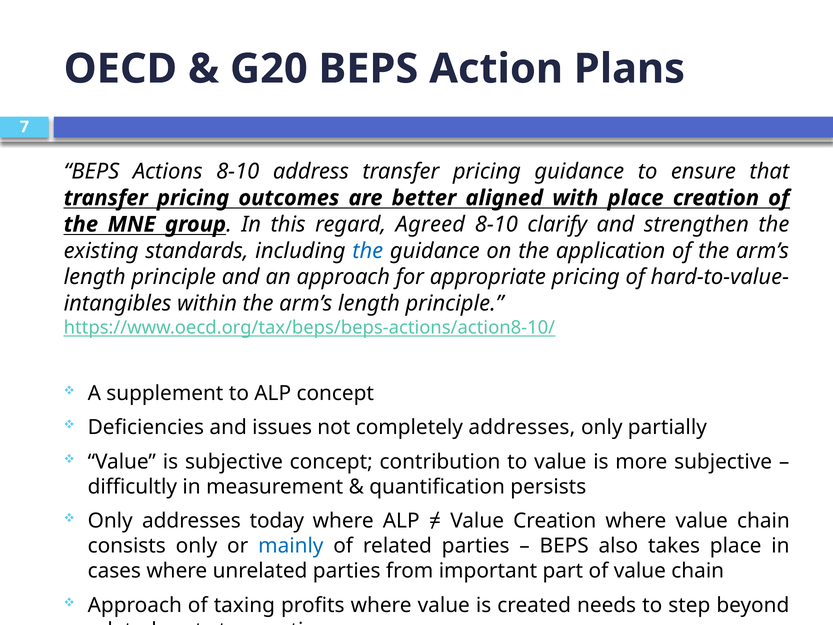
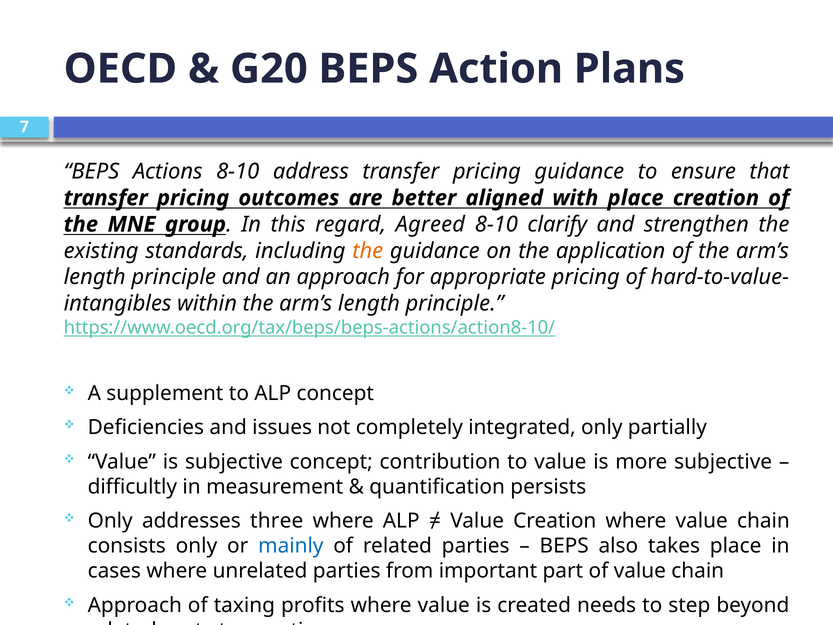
the at (368, 251) colour: blue -> orange
completely addresses: addresses -> integrated
today: today -> three
